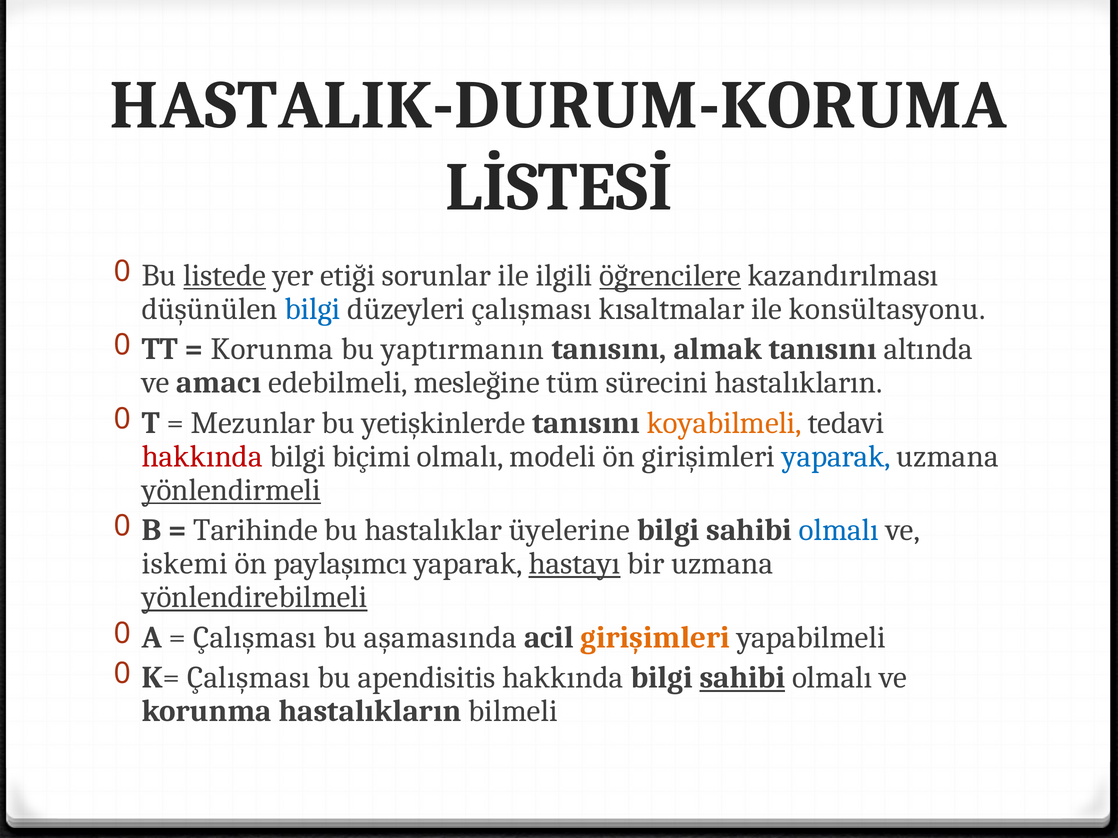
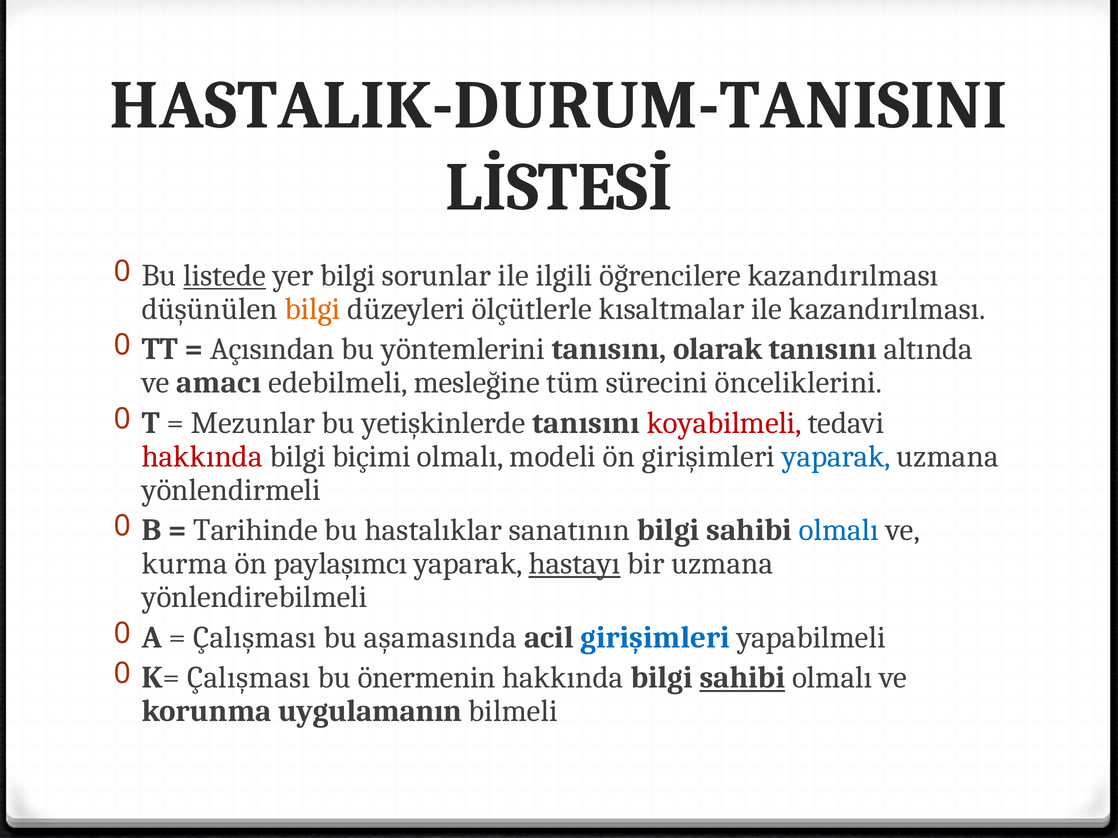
HASTALIK-DURUM-KORUMA: HASTALIK-DURUM-KORUMA -> HASTALIK-DURUM-TANISINI
yer etiği: etiği -> bilgi
öğrencilere underline: present -> none
bilgi at (313, 309) colour: blue -> orange
düzeyleri çalışması: çalışması -> ölçütlerle
ile konsültasyonu: konsültasyonu -> kazandırılması
Korunma at (272, 349): Korunma -> Açısından
yaptırmanın: yaptırmanın -> yöntemlerini
almak: almak -> olarak
sürecini hastalıkların: hastalıkların -> önceliklerini
koyabilmeli colour: orange -> red
yönlendirmeli underline: present -> none
üyelerine: üyelerine -> sanatının
iskemi: iskemi -> kurma
yönlendirebilmeli underline: present -> none
girişimleri at (655, 638) colour: orange -> blue
apendisitis: apendisitis -> önermenin
korunma hastalıkların: hastalıkların -> uygulamanın
